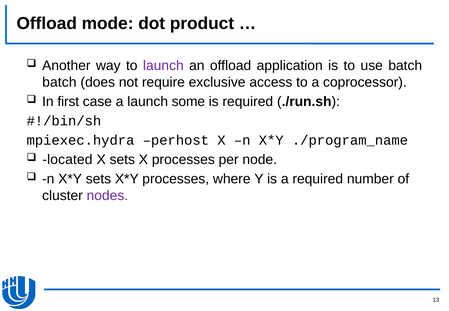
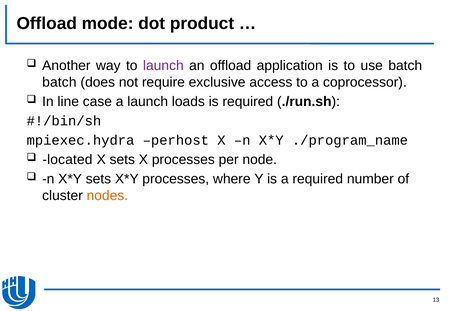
first: first -> line
some: some -> loads
nodes colour: purple -> orange
